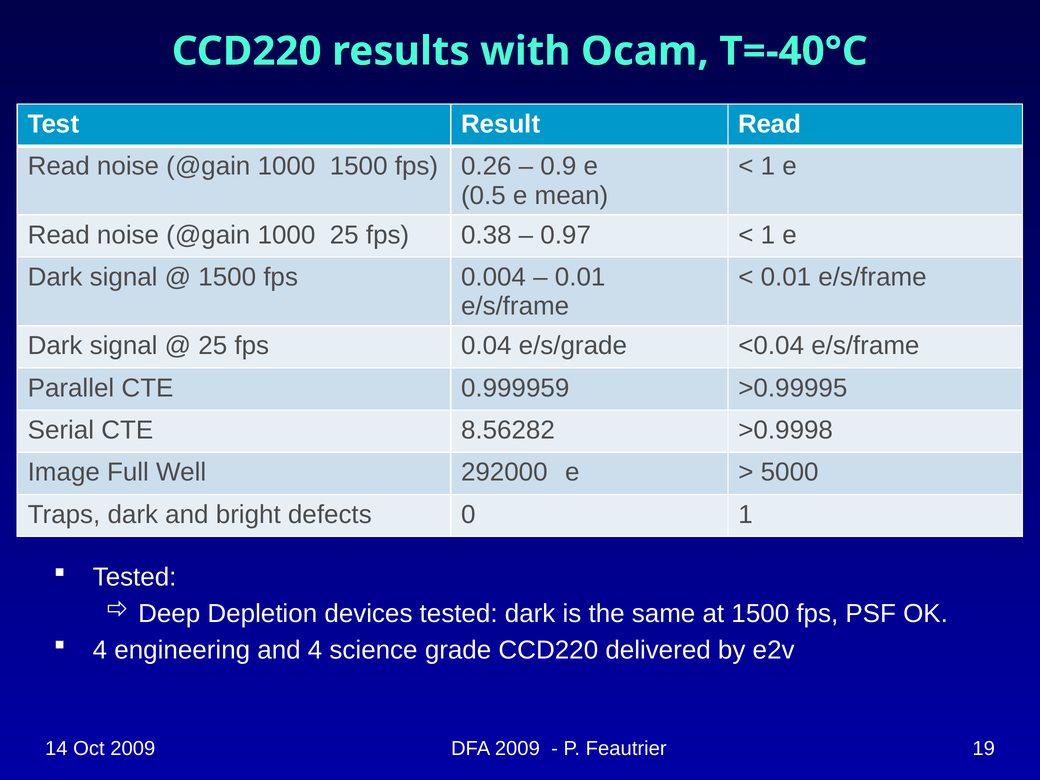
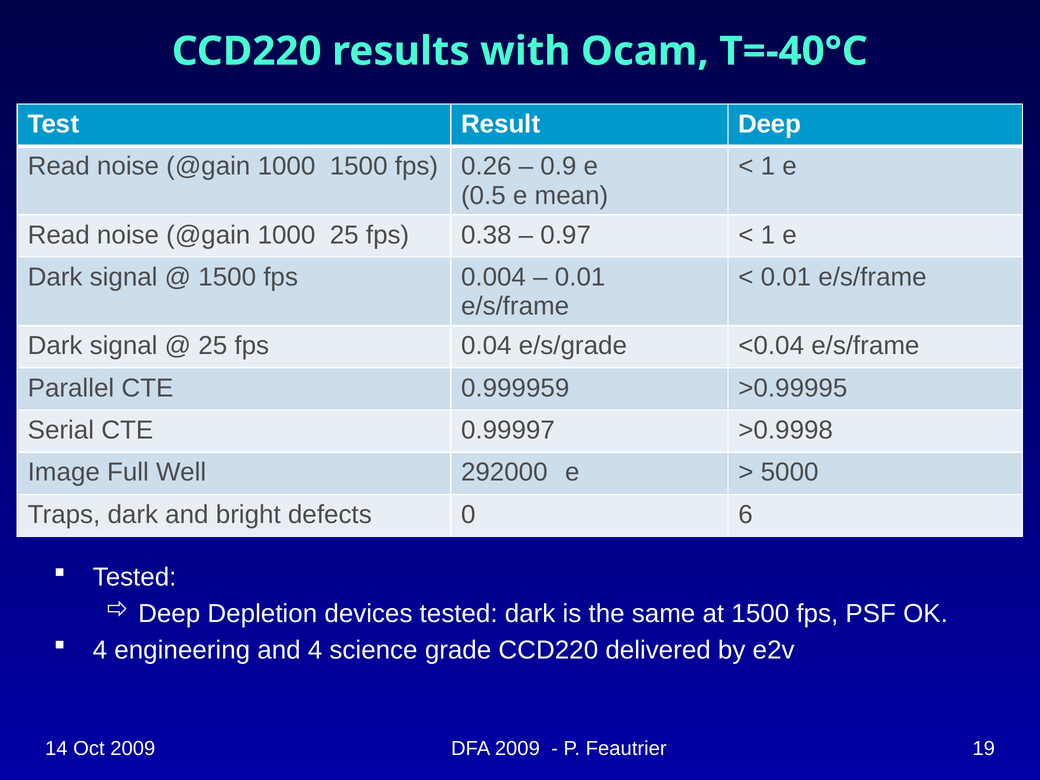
Result Read: Read -> Deep
8.56282: 8.56282 -> 0.99997
0 1: 1 -> 6
